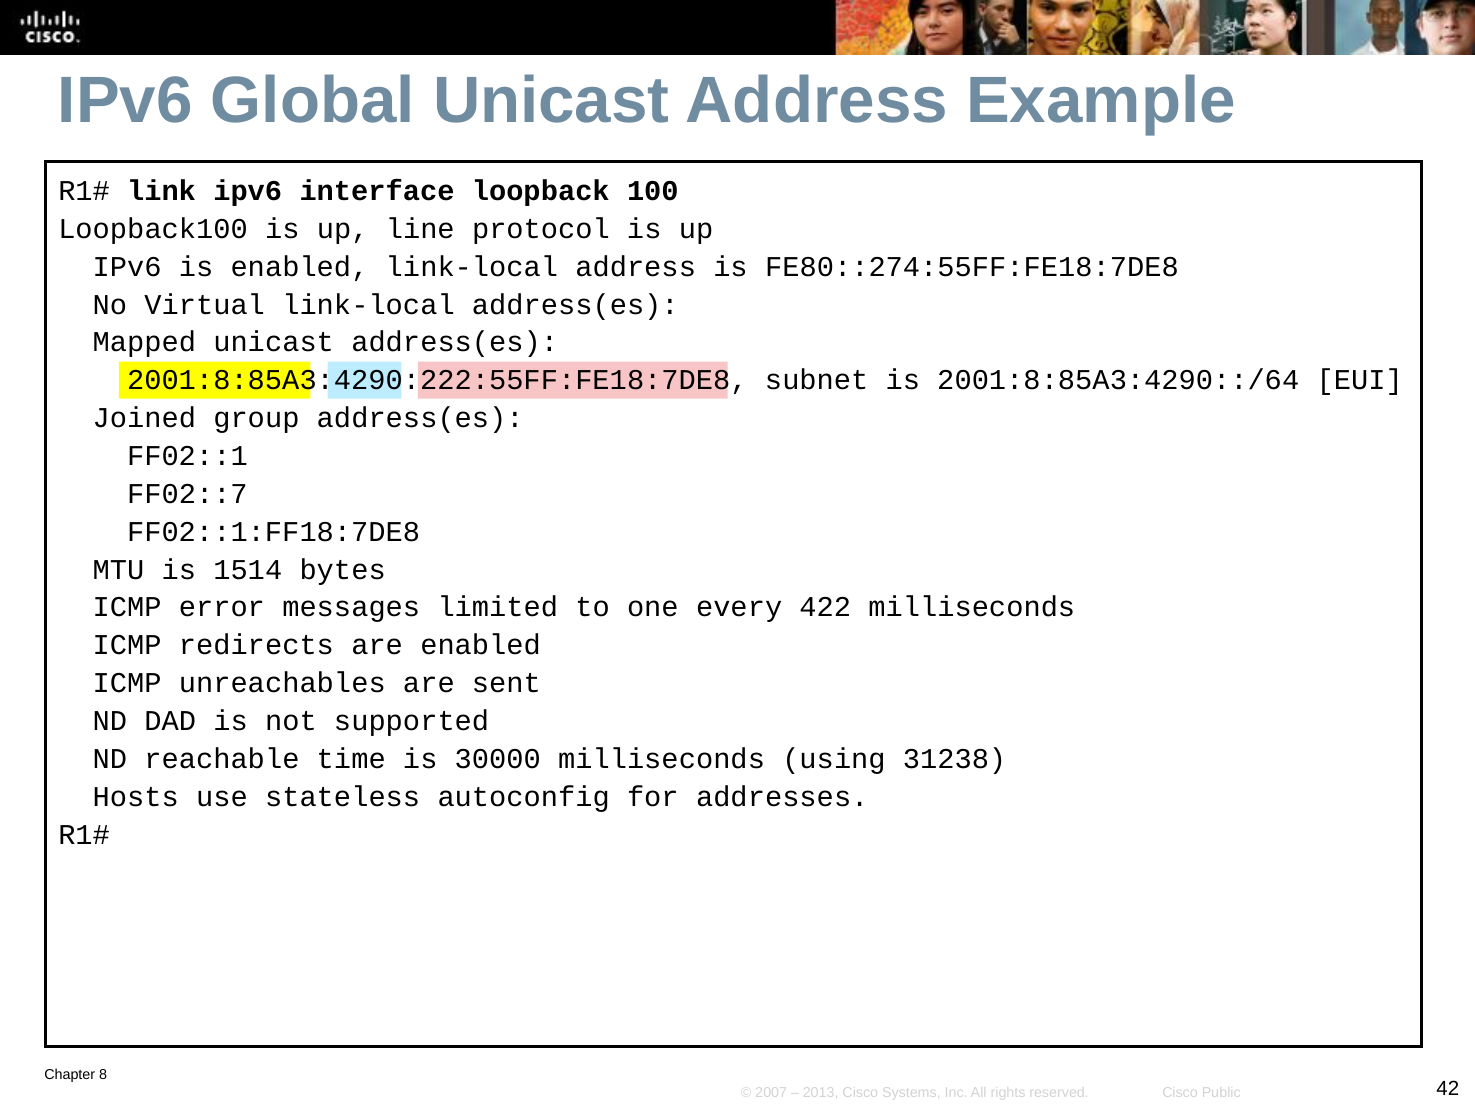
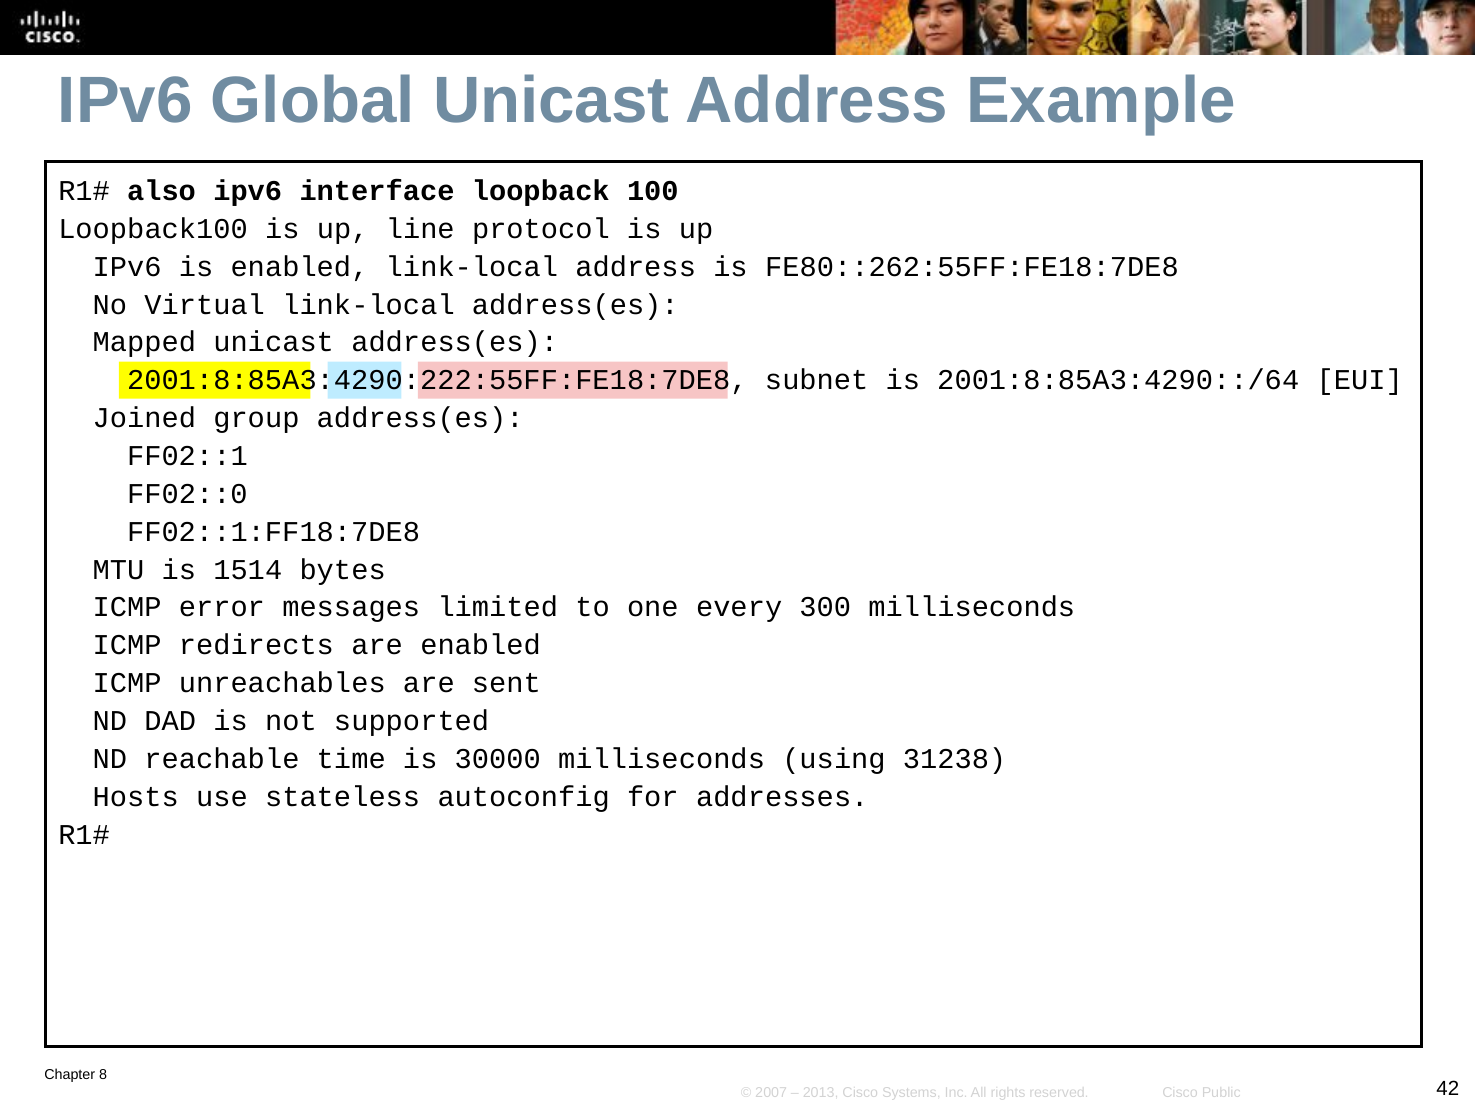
link: link -> also
FE80::274:55FF:FE18:7DE8: FE80::274:55FF:FE18:7DE8 -> FE80::262:55FF:FE18:7DE8
FF02::7: FF02::7 -> FF02::0
422: 422 -> 300
